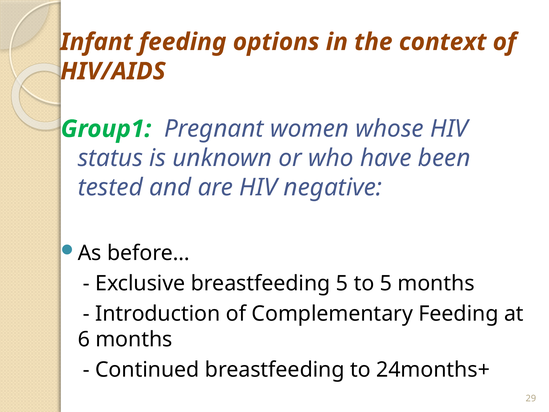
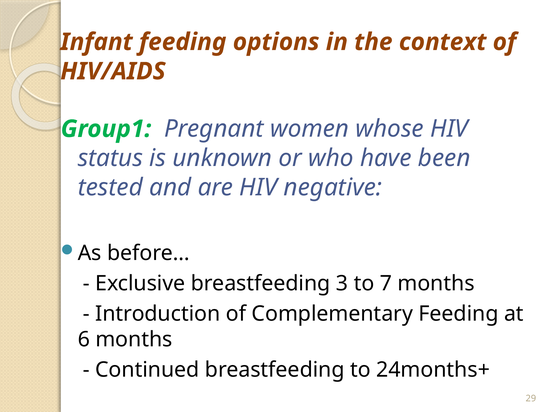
breastfeeding 5: 5 -> 3
to 5: 5 -> 7
